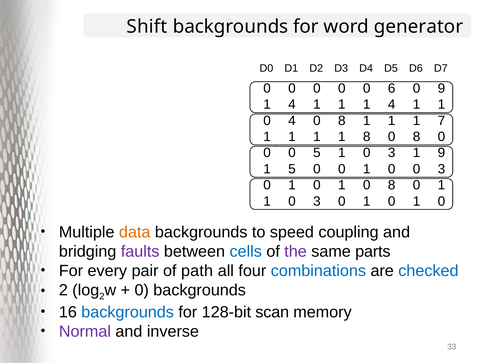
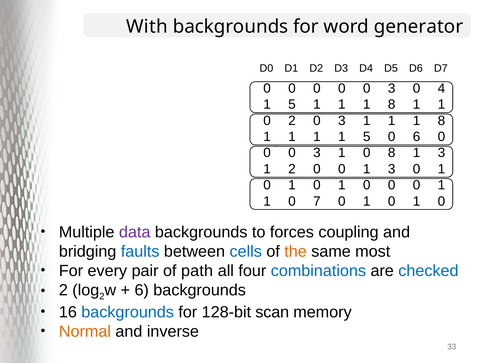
Shift: Shift -> With
6 at (392, 89): 6 -> 3
0 9: 9 -> 4
4 at (292, 105): 4 -> 5
4 at (392, 105): 4 -> 8
0 4: 4 -> 2
8 at (342, 121): 8 -> 3
7 at (441, 121): 7 -> 8
1 1 8: 8 -> 5
8 at (417, 137): 8 -> 6
5 at (317, 153): 5 -> 3
3 at (392, 153): 3 -> 8
9 at (441, 153): 9 -> 3
1 5: 5 -> 2
0 0 1 0: 0 -> 3
3 at (441, 169): 3 -> 1
1 0 8: 8 -> 0
3 at (317, 202): 3 -> 7
data colour: orange -> purple
speed: speed -> forces
faults colour: purple -> blue
the colour: purple -> orange
parts: parts -> most
0 at (142, 291): 0 -> 6
Normal colour: purple -> orange
